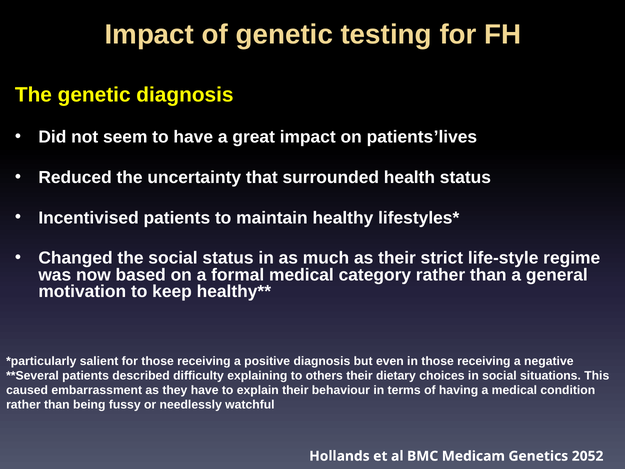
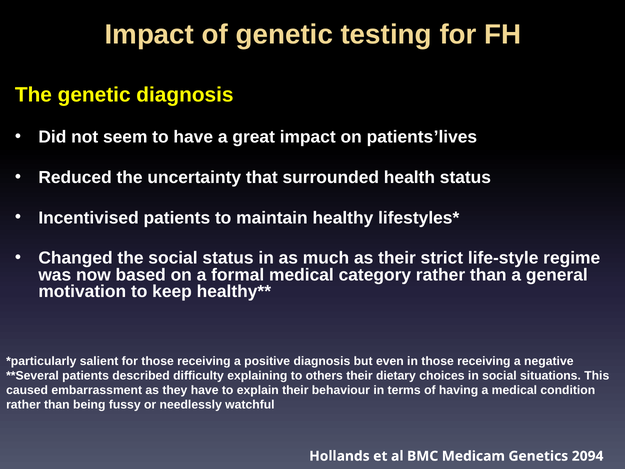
2052: 2052 -> 2094
